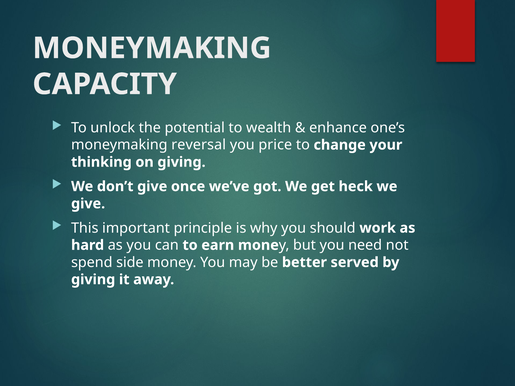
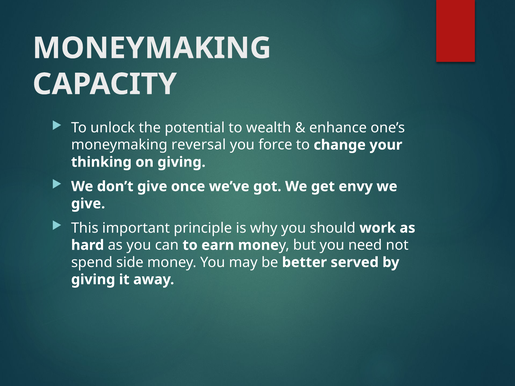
price: price -> force
heck: heck -> envy
